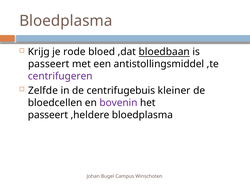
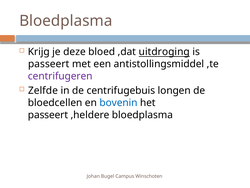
rode: rode -> deze
bloedbaan: bloedbaan -> uitdroging
kleiner: kleiner -> longen
bovenin colour: purple -> blue
